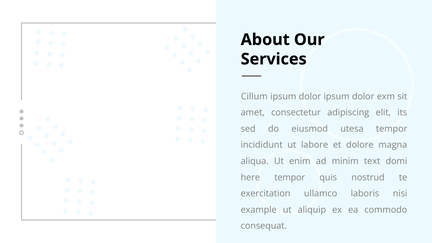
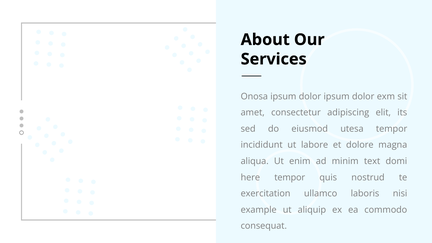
Cillum: Cillum -> Onosa
